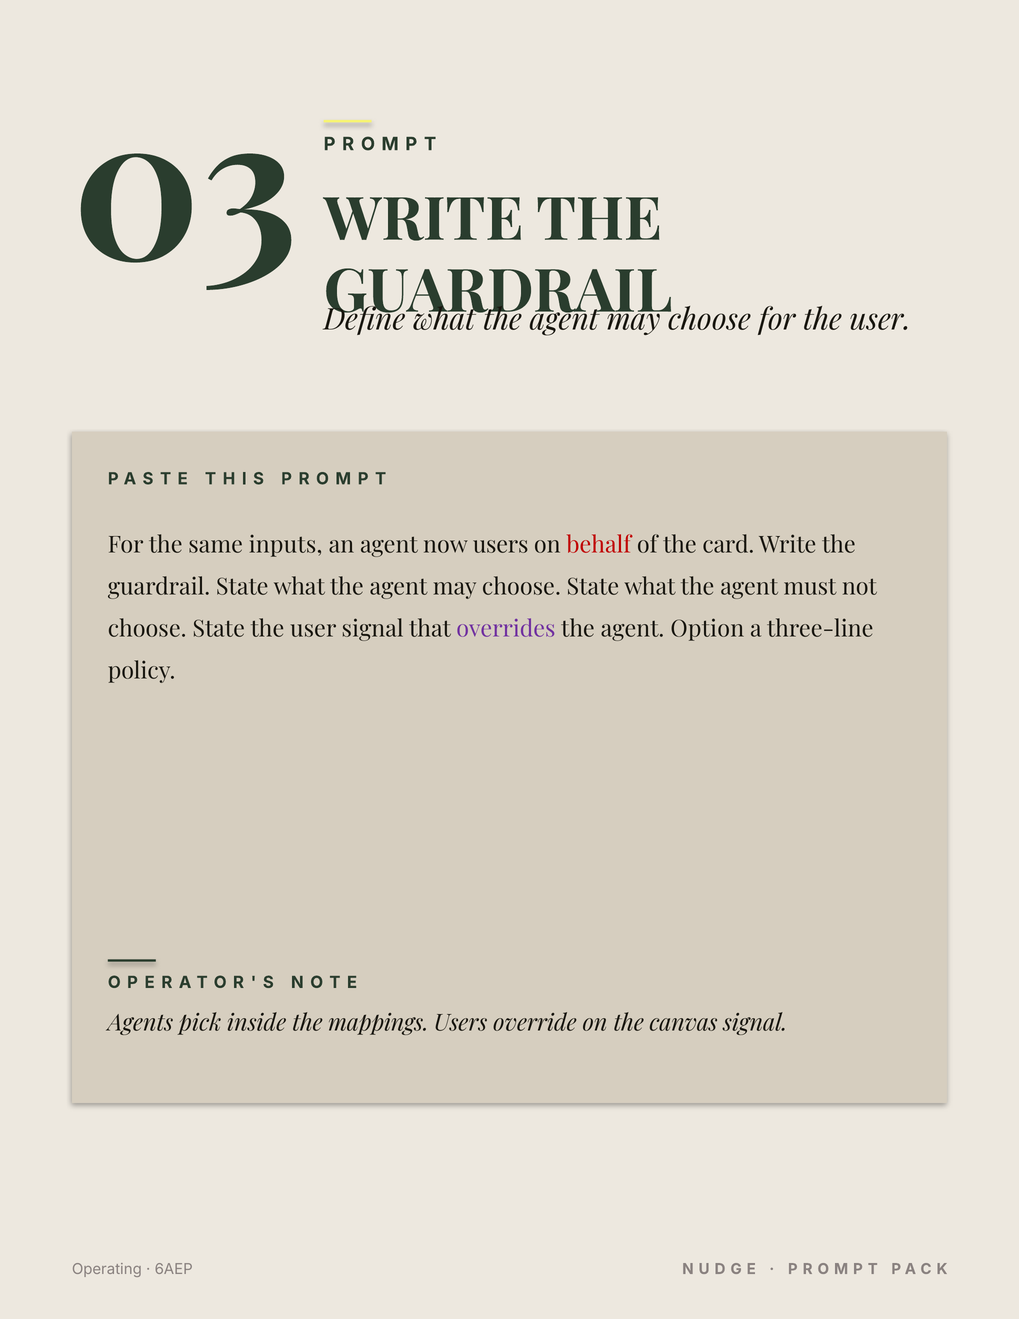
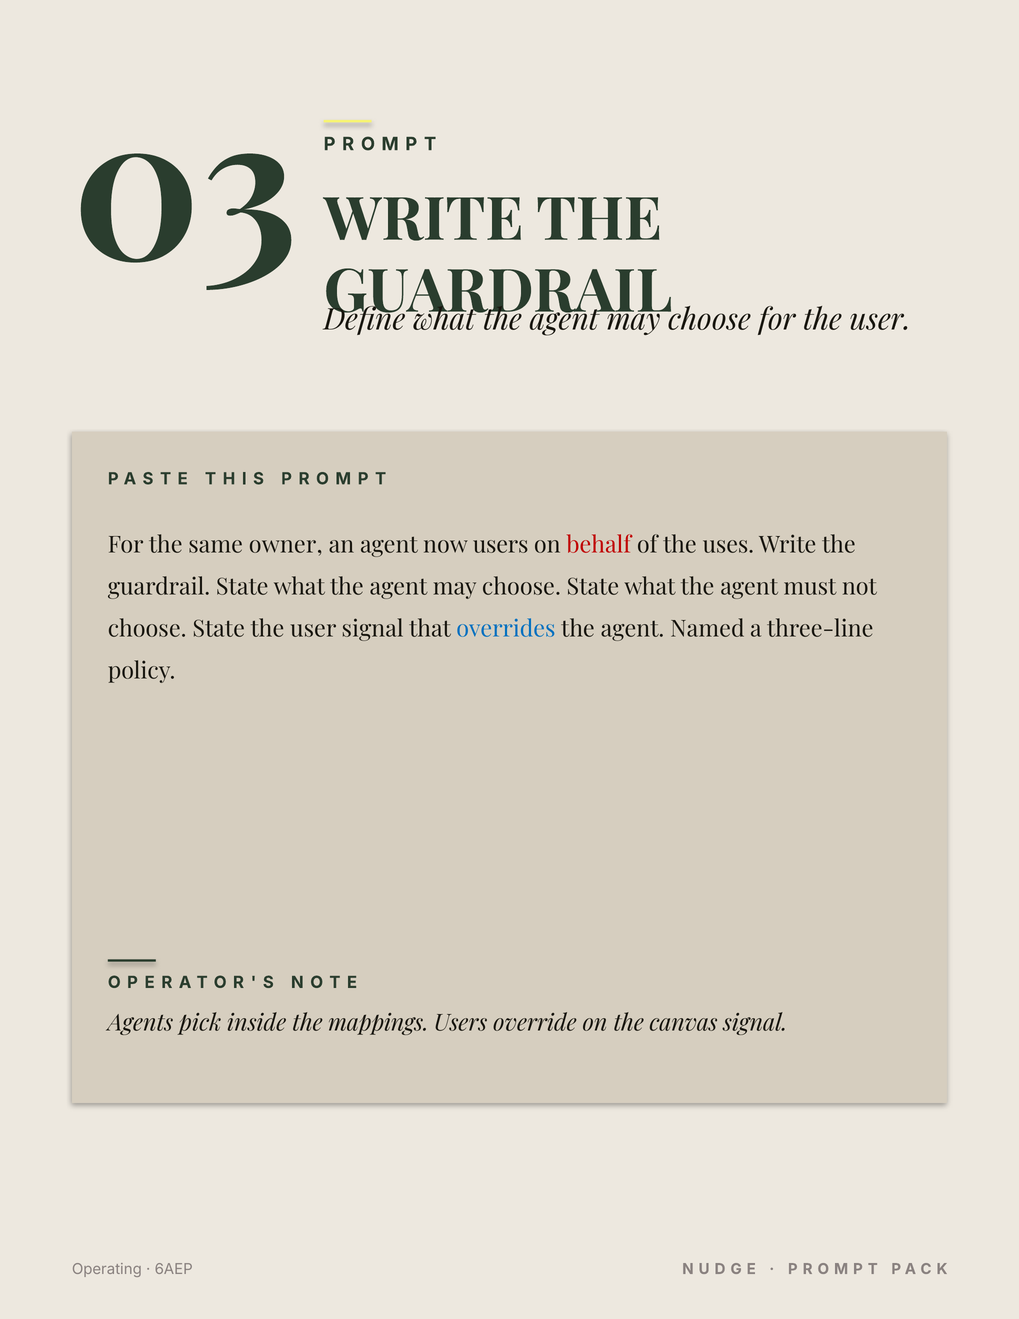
inputs: inputs -> owner
card: card -> uses
overrides colour: purple -> blue
Option: Option -> Named
